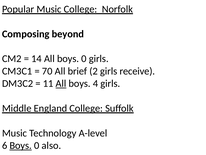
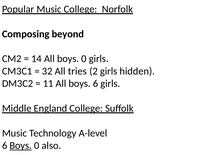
70: 70 -> 32
brief: brief -> tries
receive: receive -> hidden
All at (61, 83) underline: present -> none
boys 4: 4 -> 6
